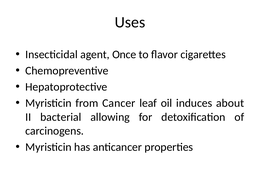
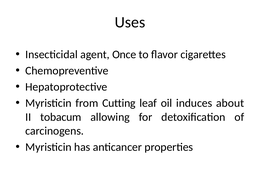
Cancer: Cancer -> Cutting
bacterial: bacterial -> tobacum
